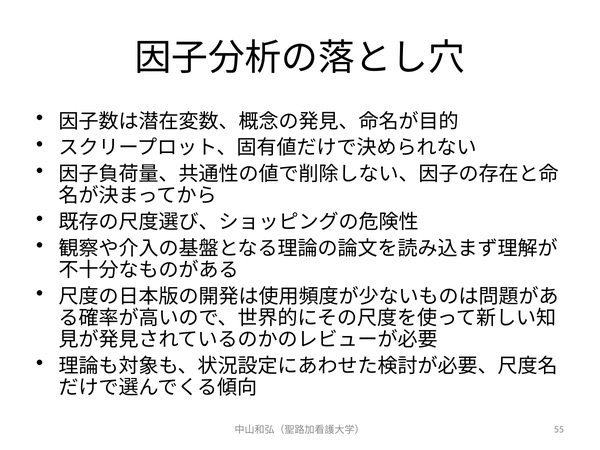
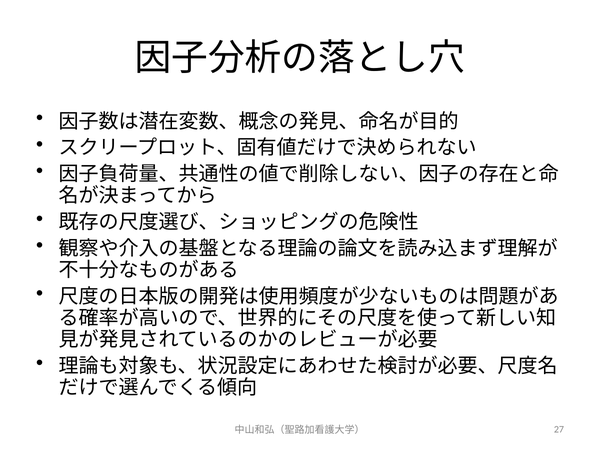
55: 55 -> 27
